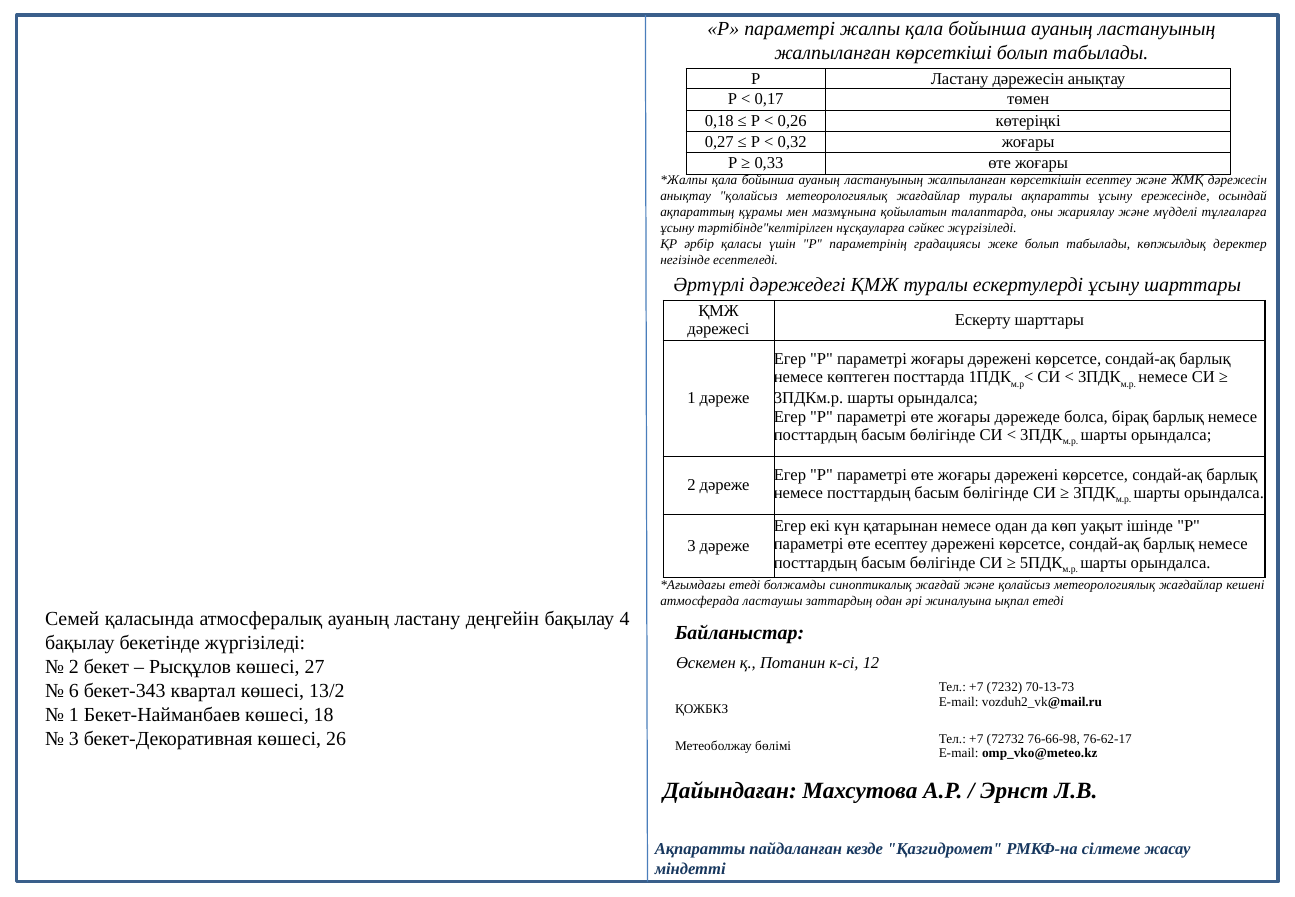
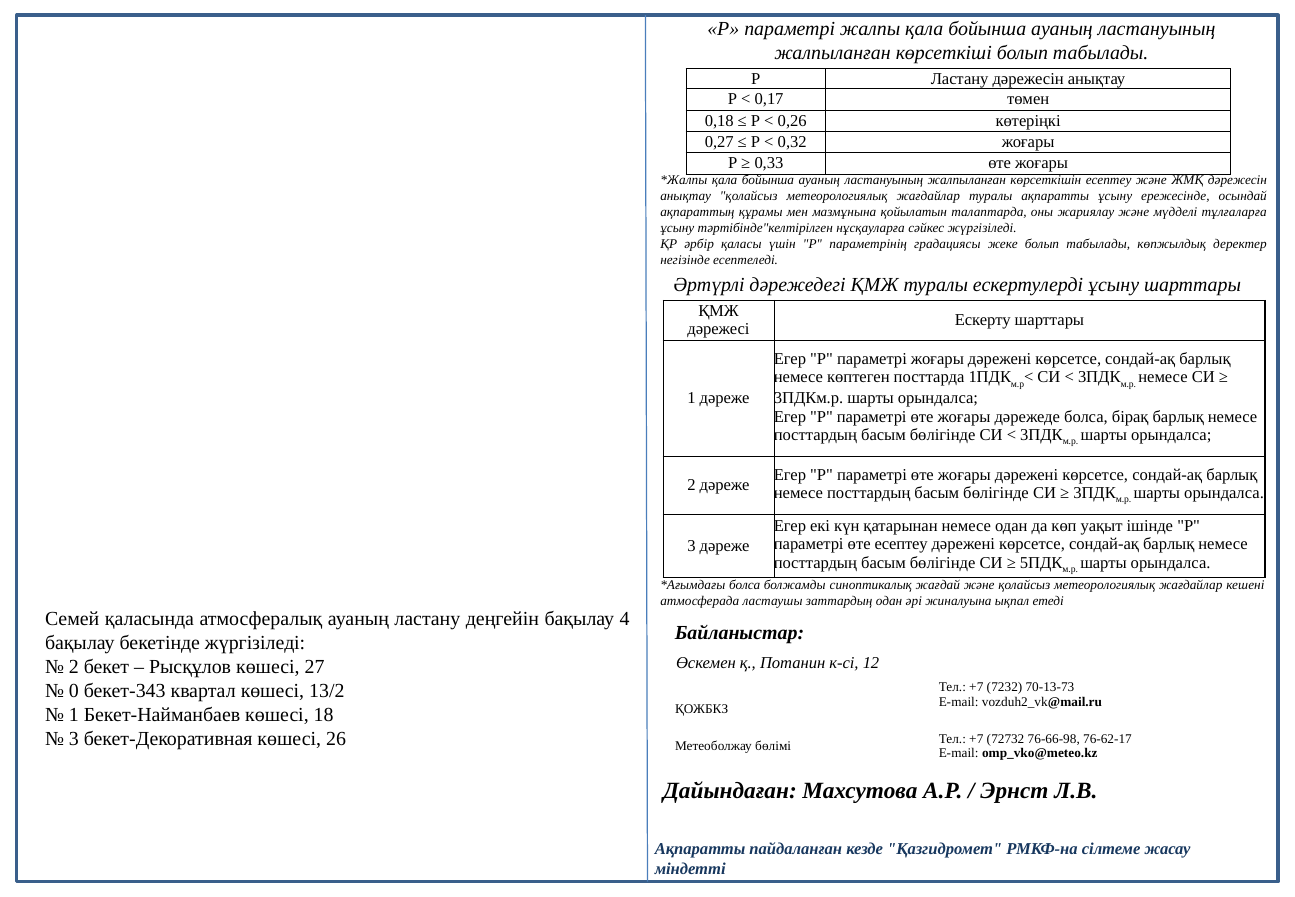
етеді at (745, 585): етеді -> болса
6: 6 -> 0
